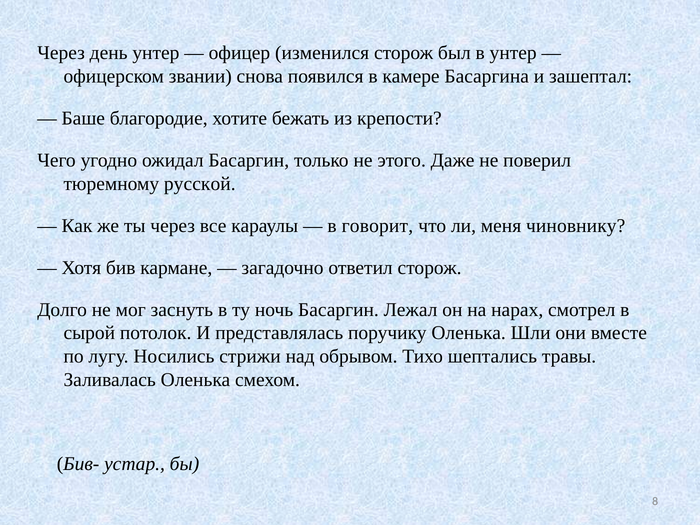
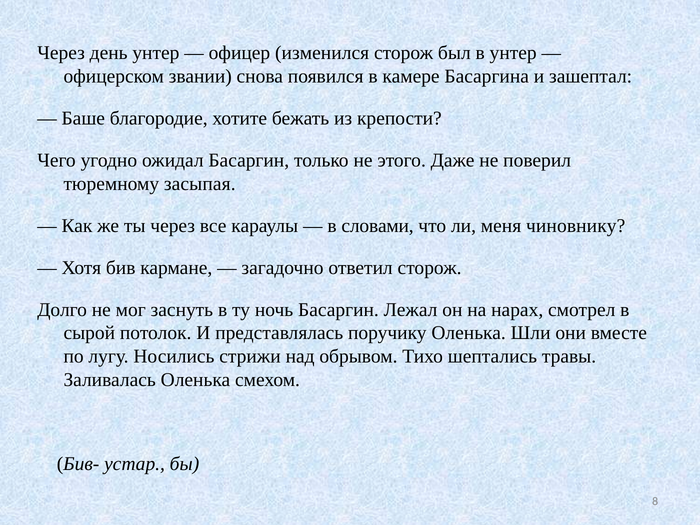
русской: русской -> засыпая
говорит: говорит -> словами
